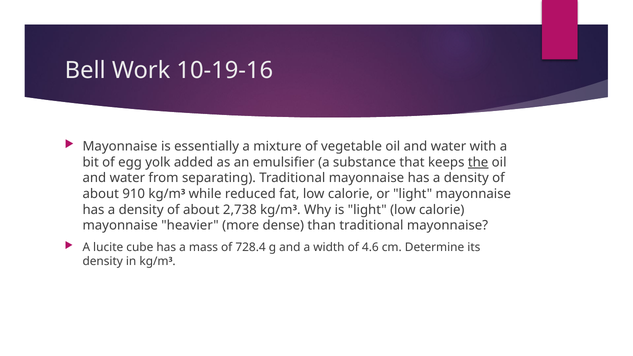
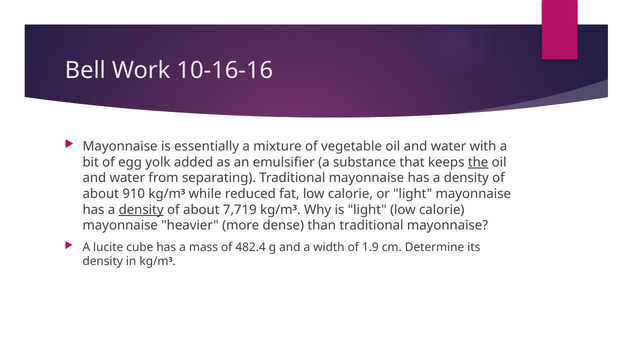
10-19-16: 10-19-16 -> 10-16-16
density at (141, 210) underline: none -> present
2,738: 2,738 -> 7,719
728.4: 728.4 -> 482.4
4.6: 4.6 -> 1.9
